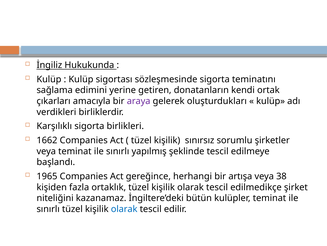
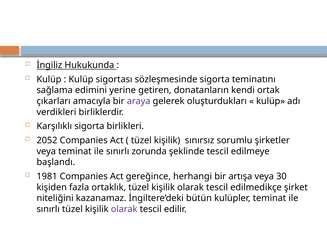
1662: 1662 -> 2052
yapılmış: yapılmış -> zorunda
1965: 1965 -> 1981
38: 38 -> 30
olarak at (124, 208) colour: blue -> purple
